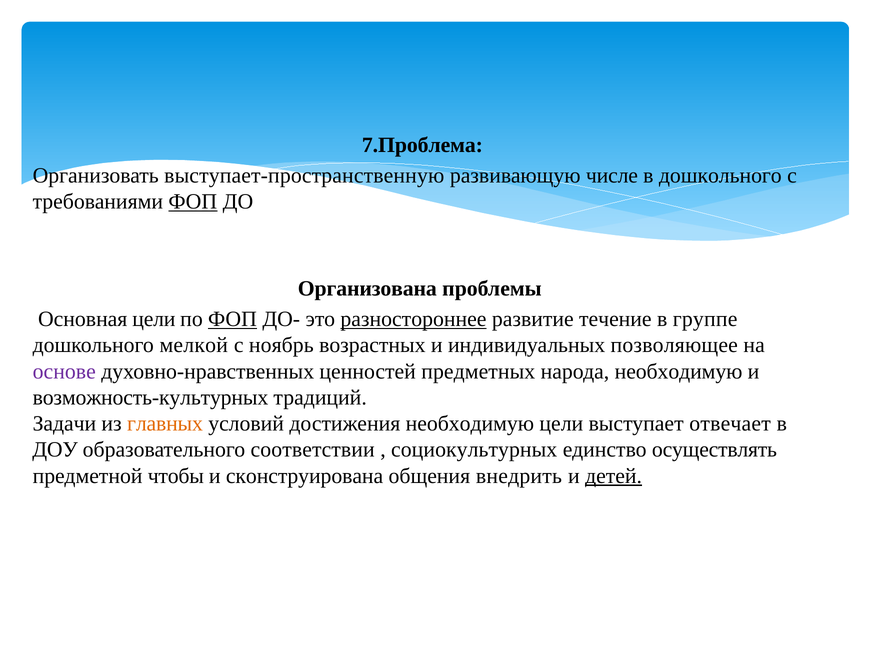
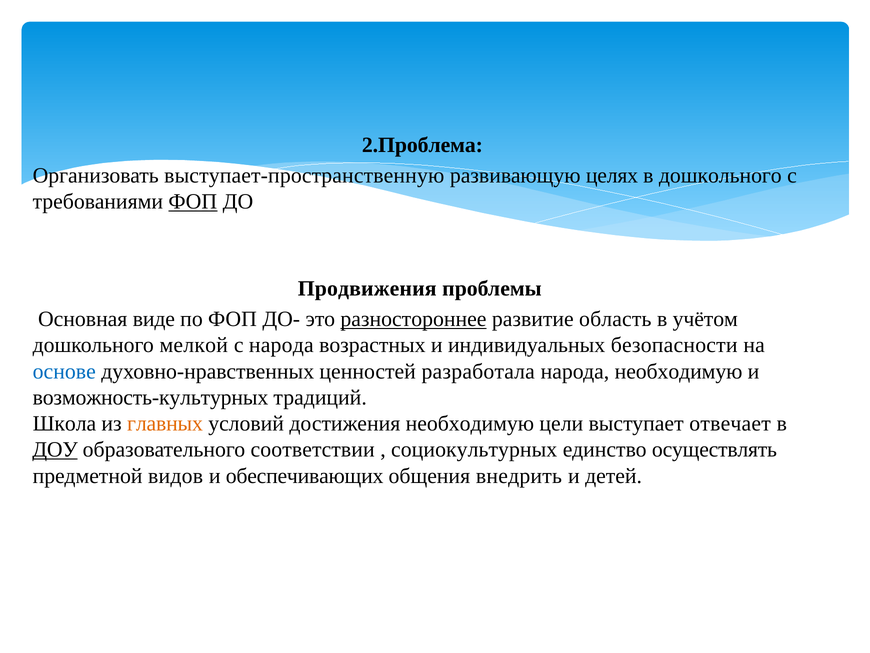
7.Проблема: 7.Проблема -> 2.Проблема
числе: числе -> целях
Организована: Организована -> Продвижения
Основная цели: цели -> виде
ФОП at (232, 319) underline: present -> none
течение: течение -> область
группе: группе -> учётом
с ноябрь: ноябрь -> народа
позволяющее: позволяющее -> безопасности
основе colour: purple -> blue
предметных: предметных -> разработала
Задачи: Задачи -> Школа
ДОУ underline: none -> present
чтобы: чтобы -> видов
сконструирована: сконструирована -> обеспечивающих
детей underline: present -> none
